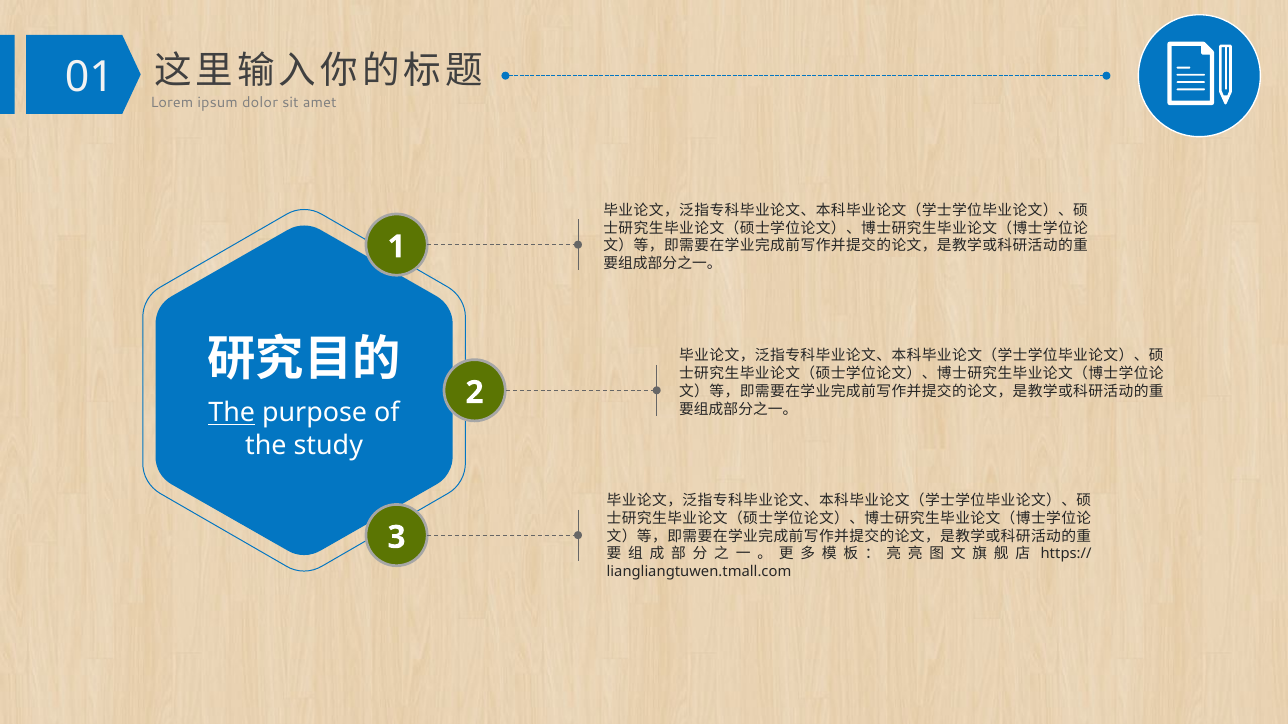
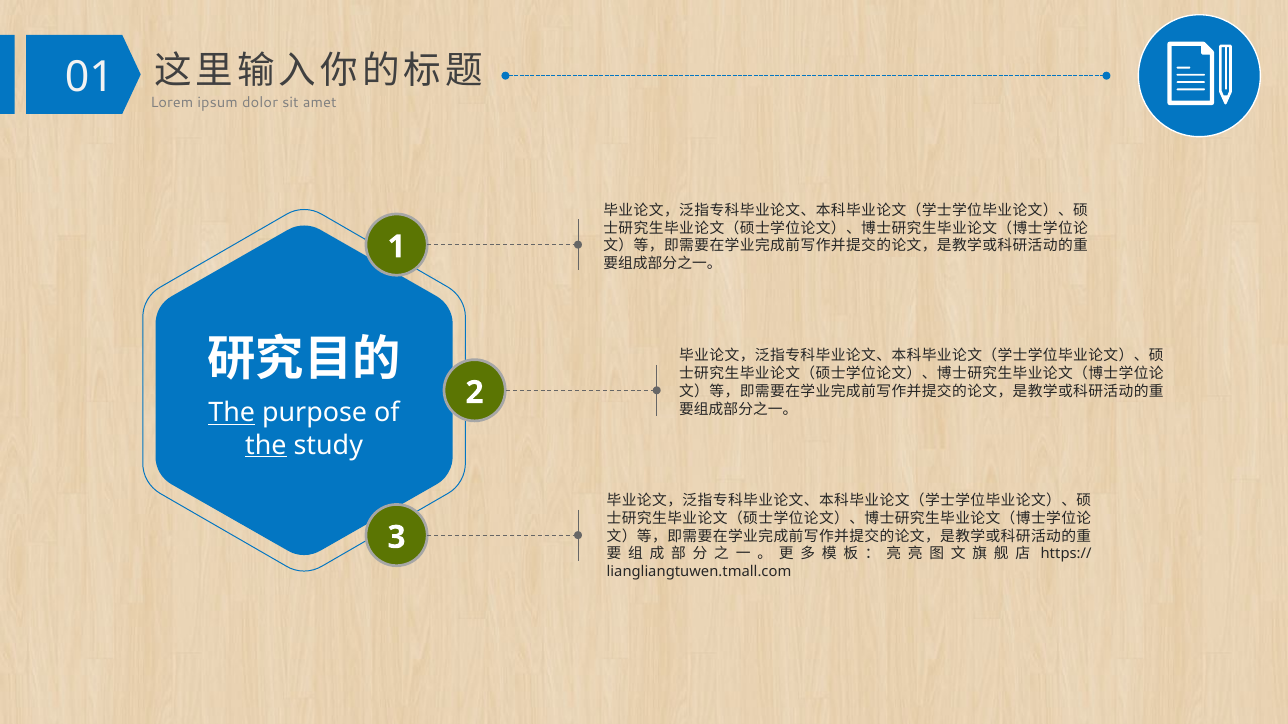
the at (266, 445) underline: none -> present
